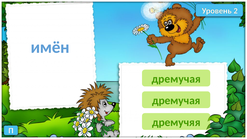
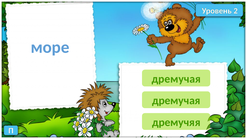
имён: имён -> море
